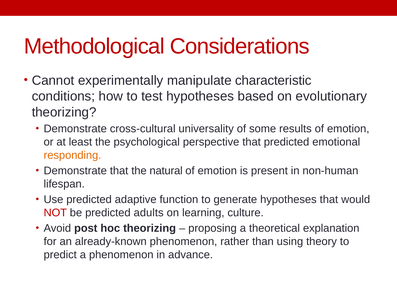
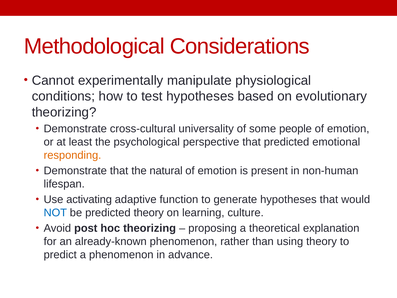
characteristic: characteristic -> physiological
results: results -> people
Use predicted: predicted -> activating
NOT colour: red -> blue
predicted adults: adults -> theory
